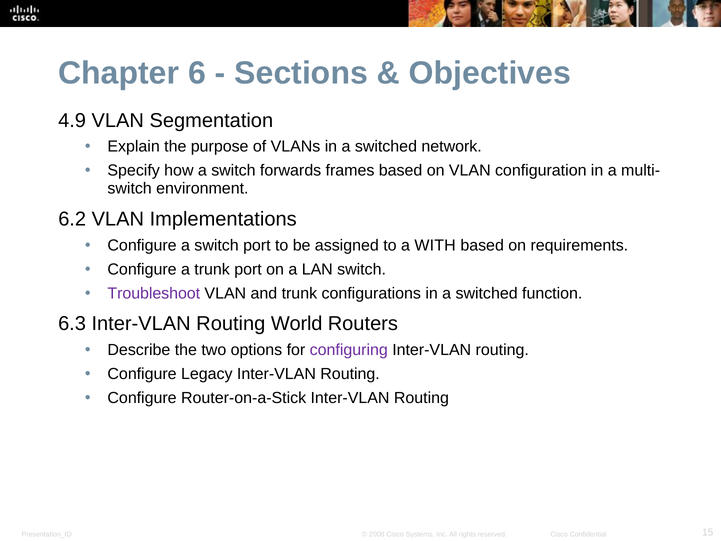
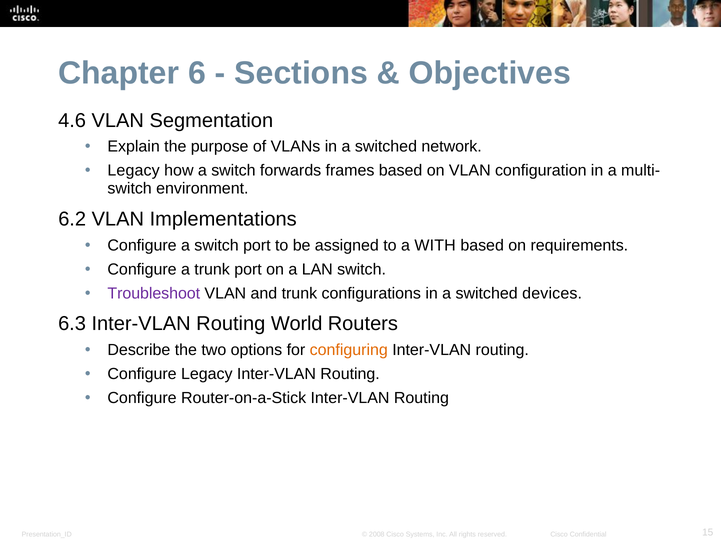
4.9: 4.9 -> 4.6
Specify at (134, 170): Specify -> Legacy
function: function -> devices
configuring colour: purple -> orange
